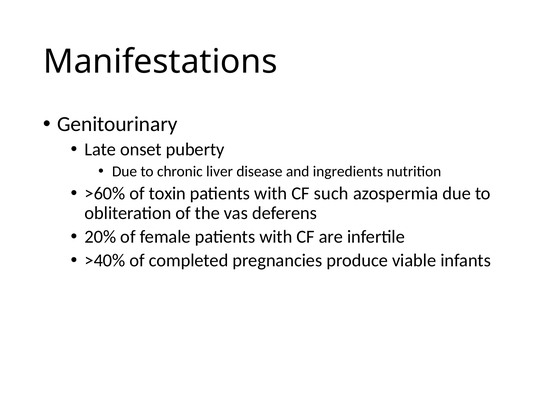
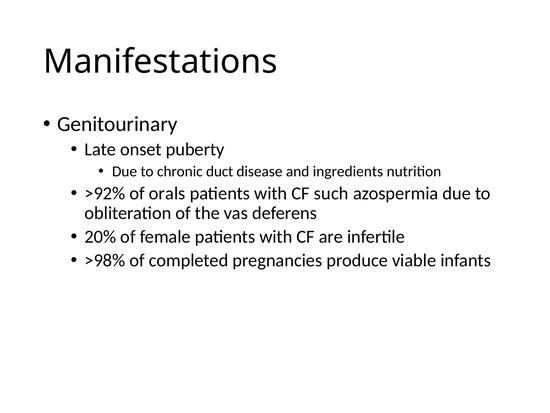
liver: liver -> duct
>60%: >60% -> >92%
toxin: toxin -> orals
>40%: >40% -> >98%
